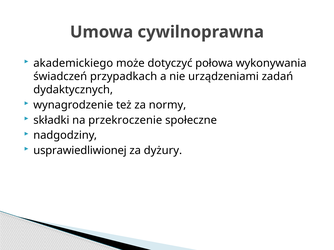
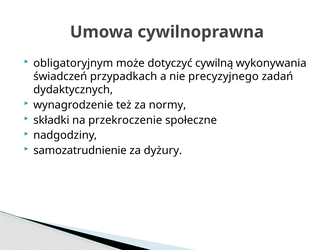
akademickiego: akademickiego -> obligatoryjnym
połowa: połowa -> cywilną
urządzeniami: urządzeniami -> precyzyjnego
usprawiedliwionej: usprawiedliwionej -> samozatrudnienie
